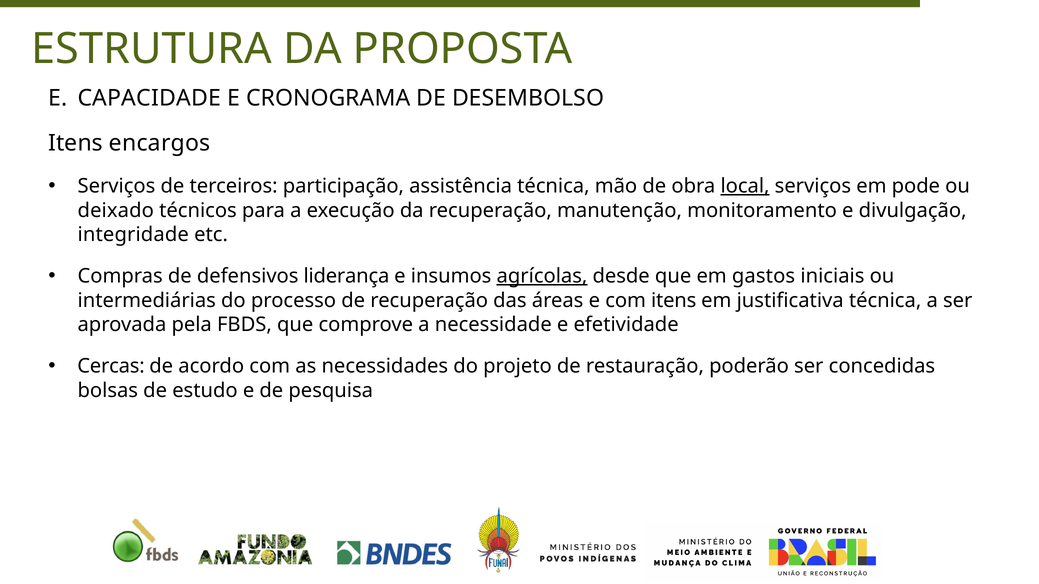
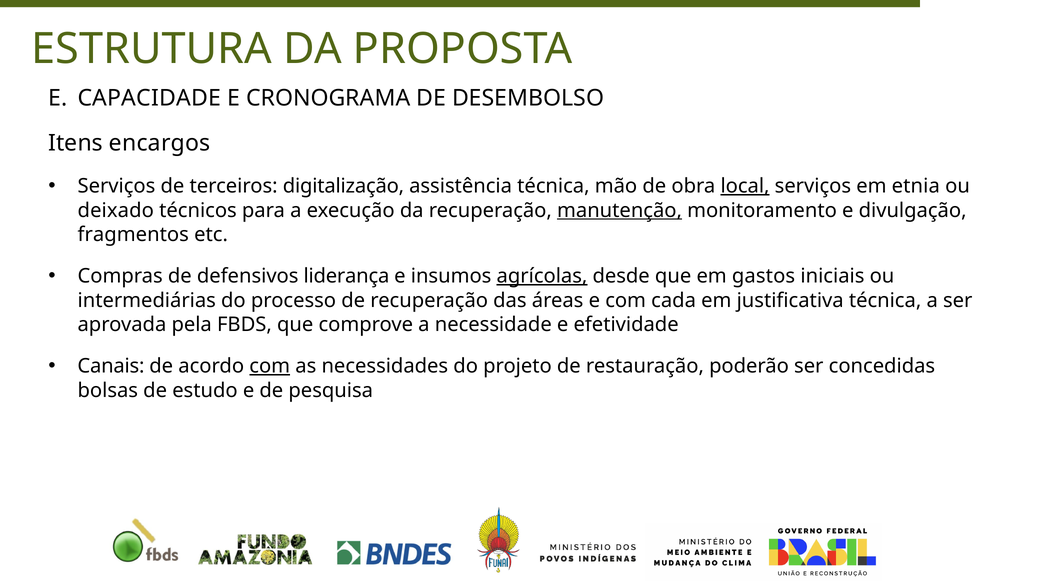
participação: participação -> digitalização
pode: pode -> etnia
manutenção underline: none -> present
integridade: integridade -> fragmentos
com itens: itens -> cada
Cercas: Cercas -> Canais
com at (270, 366) underline: none -> present
